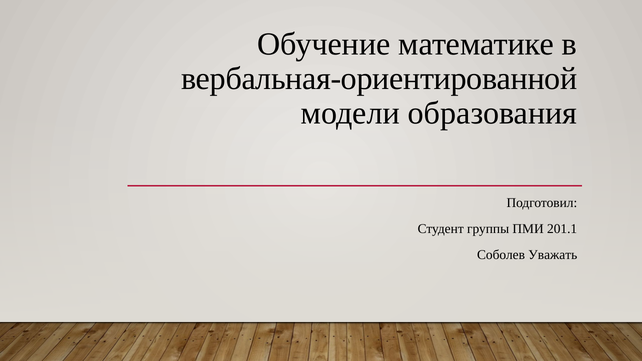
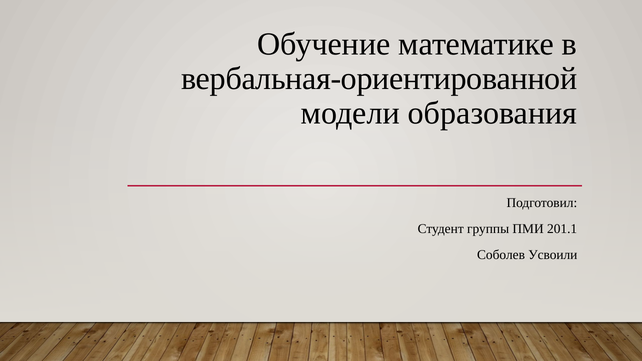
Уважать: Уважать -> Усвоили
